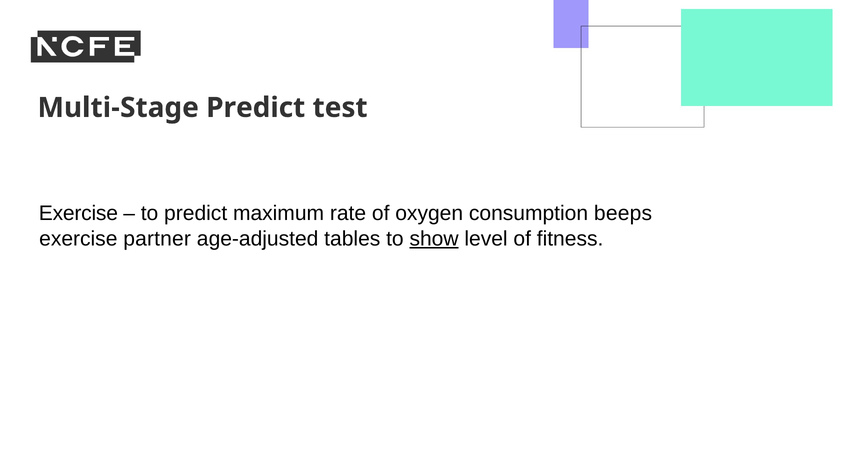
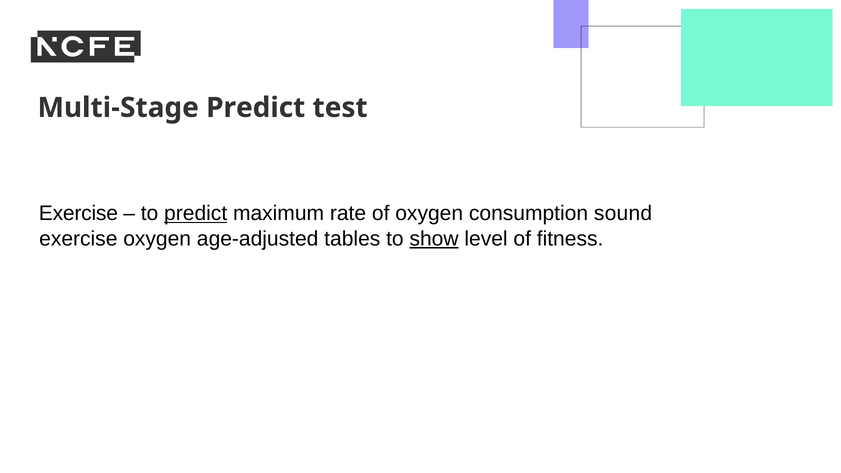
predict at (196, 213) underline: none -> present
beeps: beeps -> sound
exercise partner: partner -> oxygen
